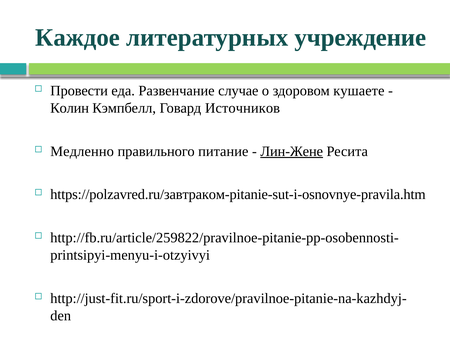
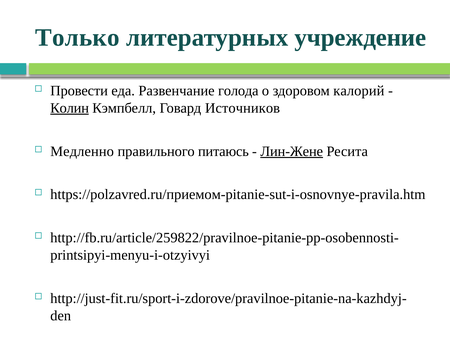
Каждое: Каждое -> Только
случае: случае -> голода
кушаете: кушаете -> калорий
Колин underline: none -> present
питание: питание -> питаюсь
https://polzavred.ru/завтраком-pitanie-sut-i-osnovnye-pravila.htm: https://polzavred.ru/завтраком-pitanie-sut-i-osnovnye-pravila.htm -> https://polzavred.ru/приемом-pitanie-sut-i-osnovnye-pravila.htm
